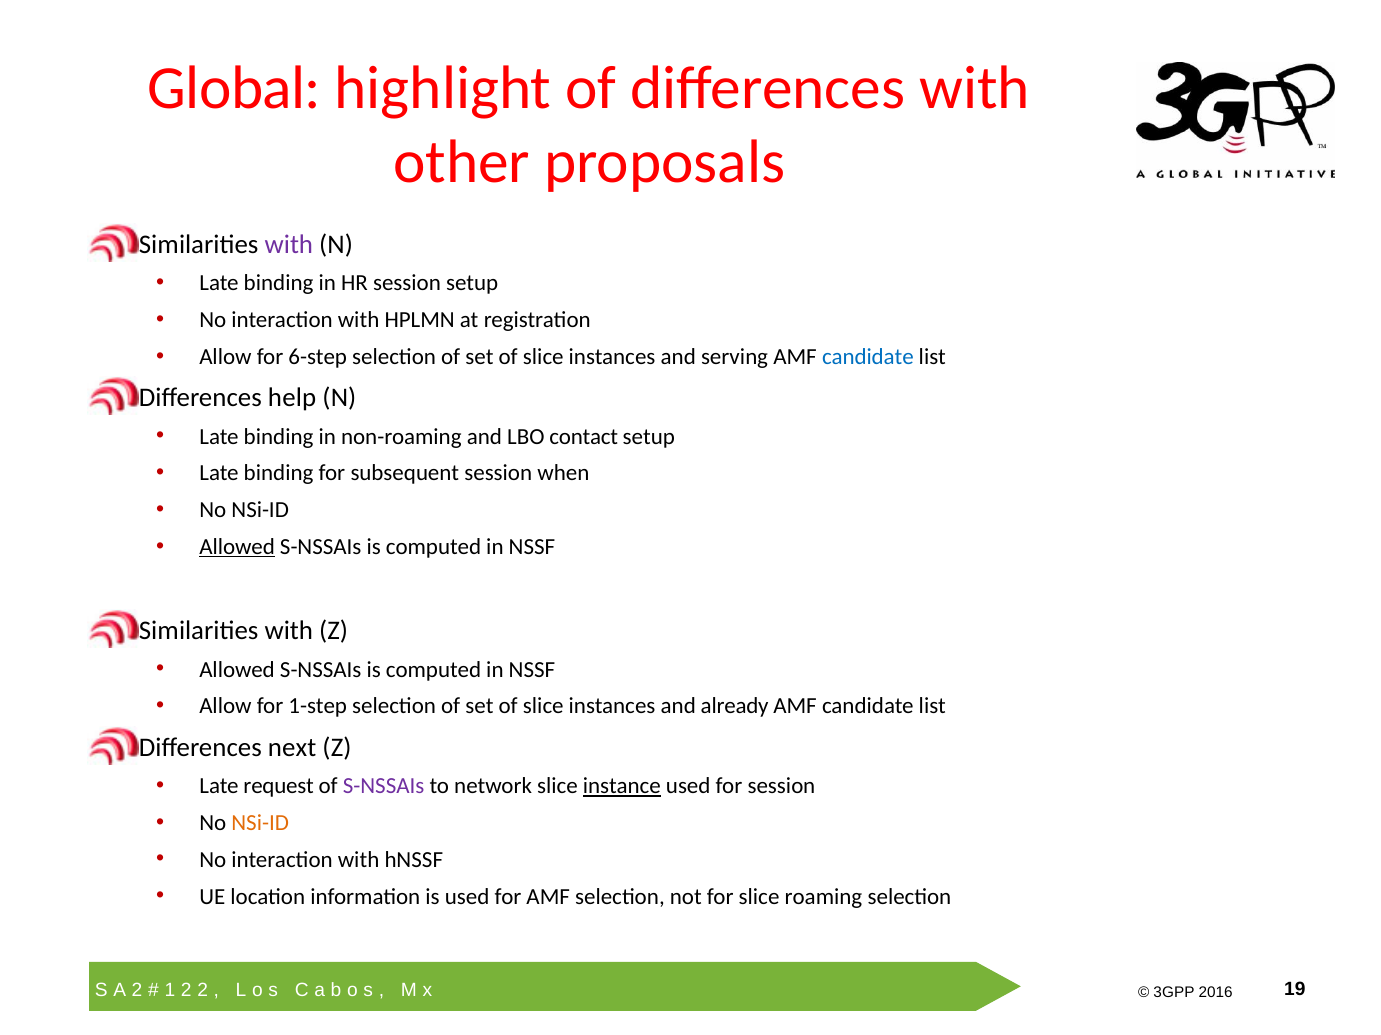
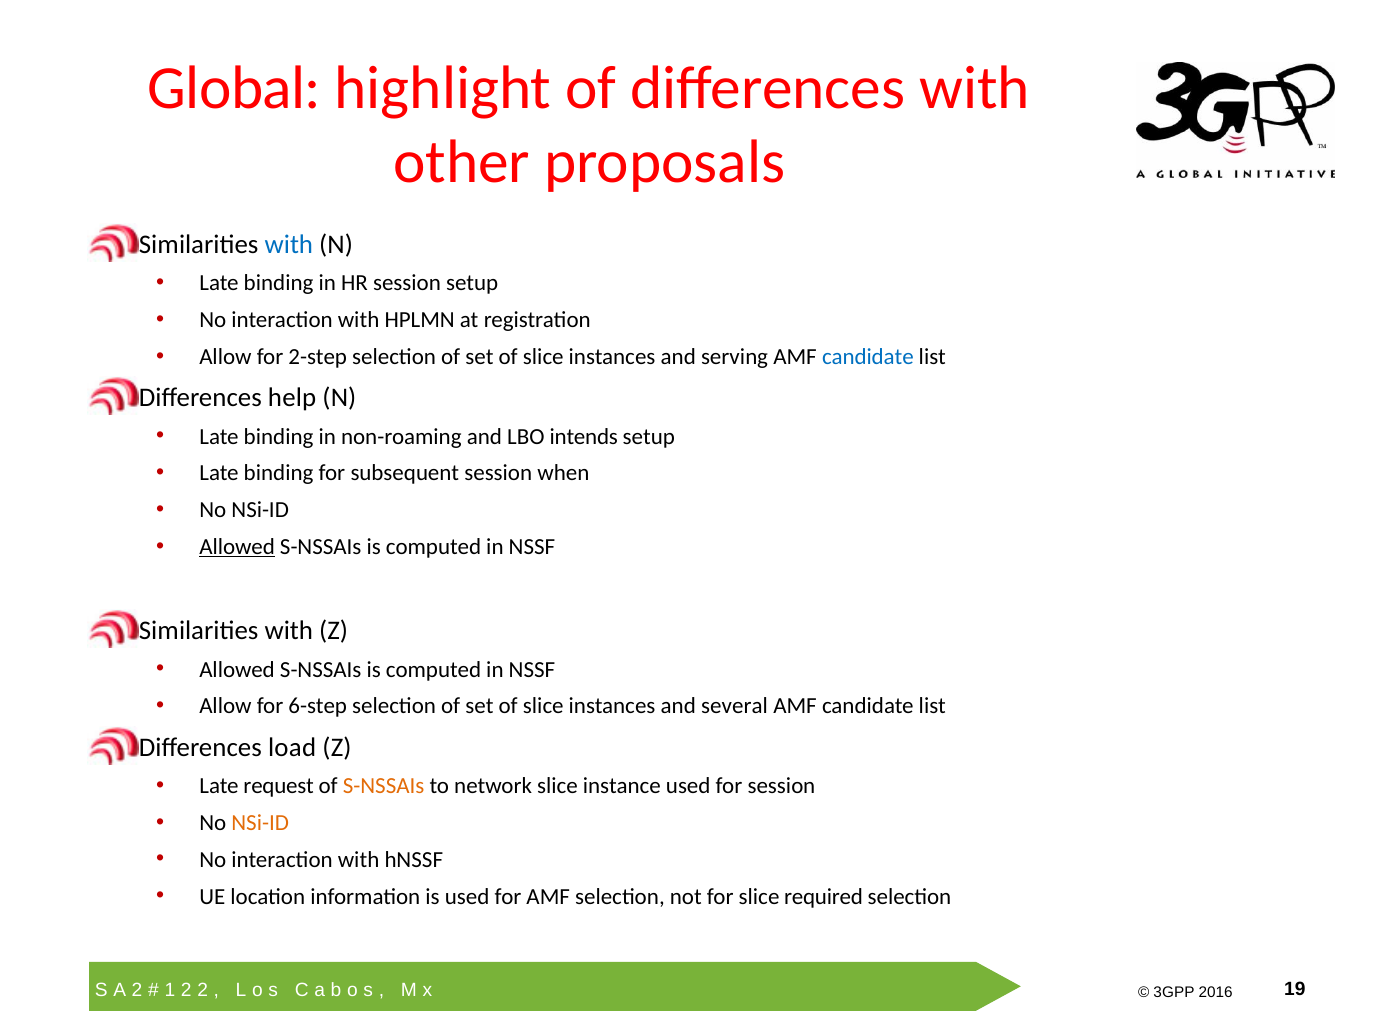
with at (289, 245) colour: purple -> blue
6-step: 6-step -> 2-step
contact: contact -> intends
1-step: 1-step -> 6-step
already: already -> several
next: next -> load
S-NSSAIs at (384, 787) colour: purple -> orange
instance underline: present -> none
roaming: roaming -> required
